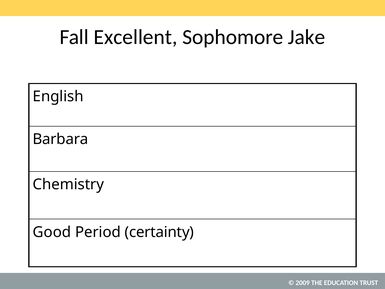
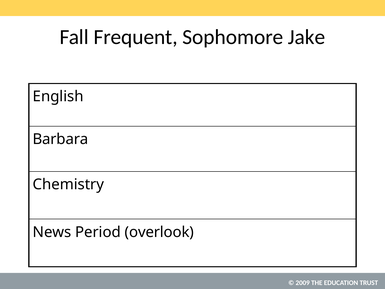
Excellent: Excellent -> Frequent
Good: Good -> News
certainty: certainty -> overlook
